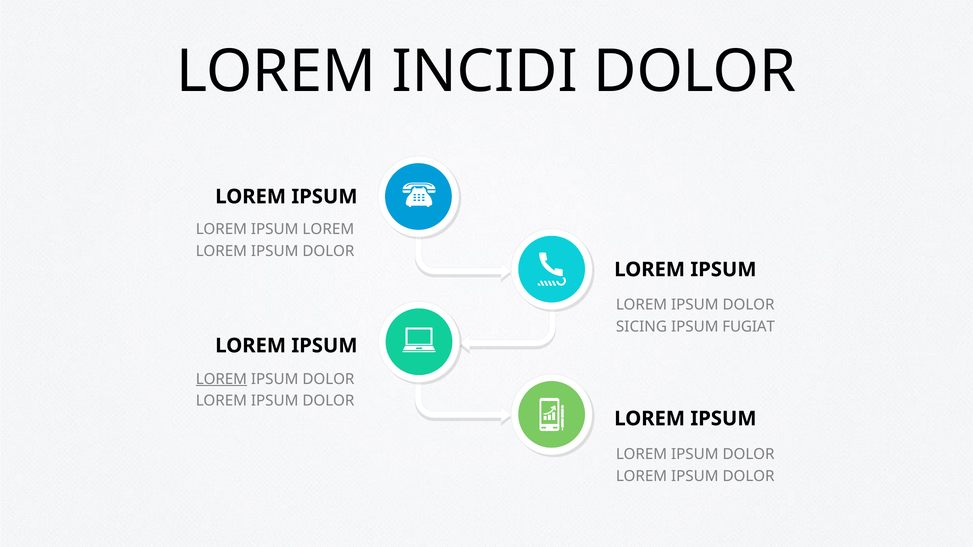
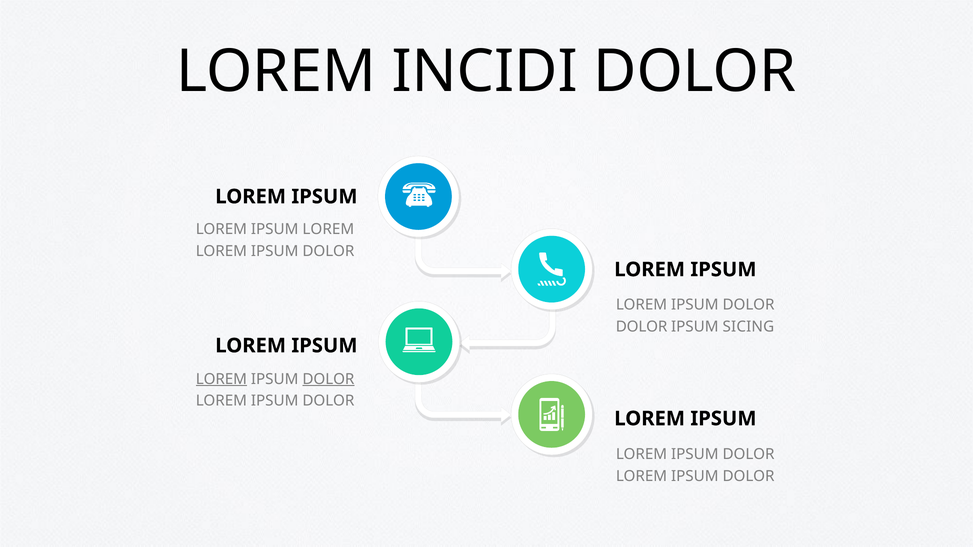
SICING at (641, 327): SICING -> DOLOR
FUGIAT: FUGIAT -> SICING
DOLOR at (328, 379) underline: none -> present
